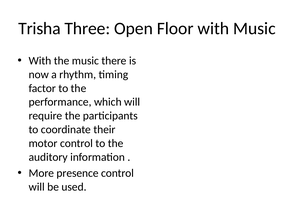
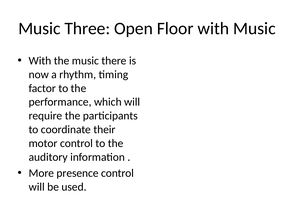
Trisha at (39, 28): Trisha -> Music
